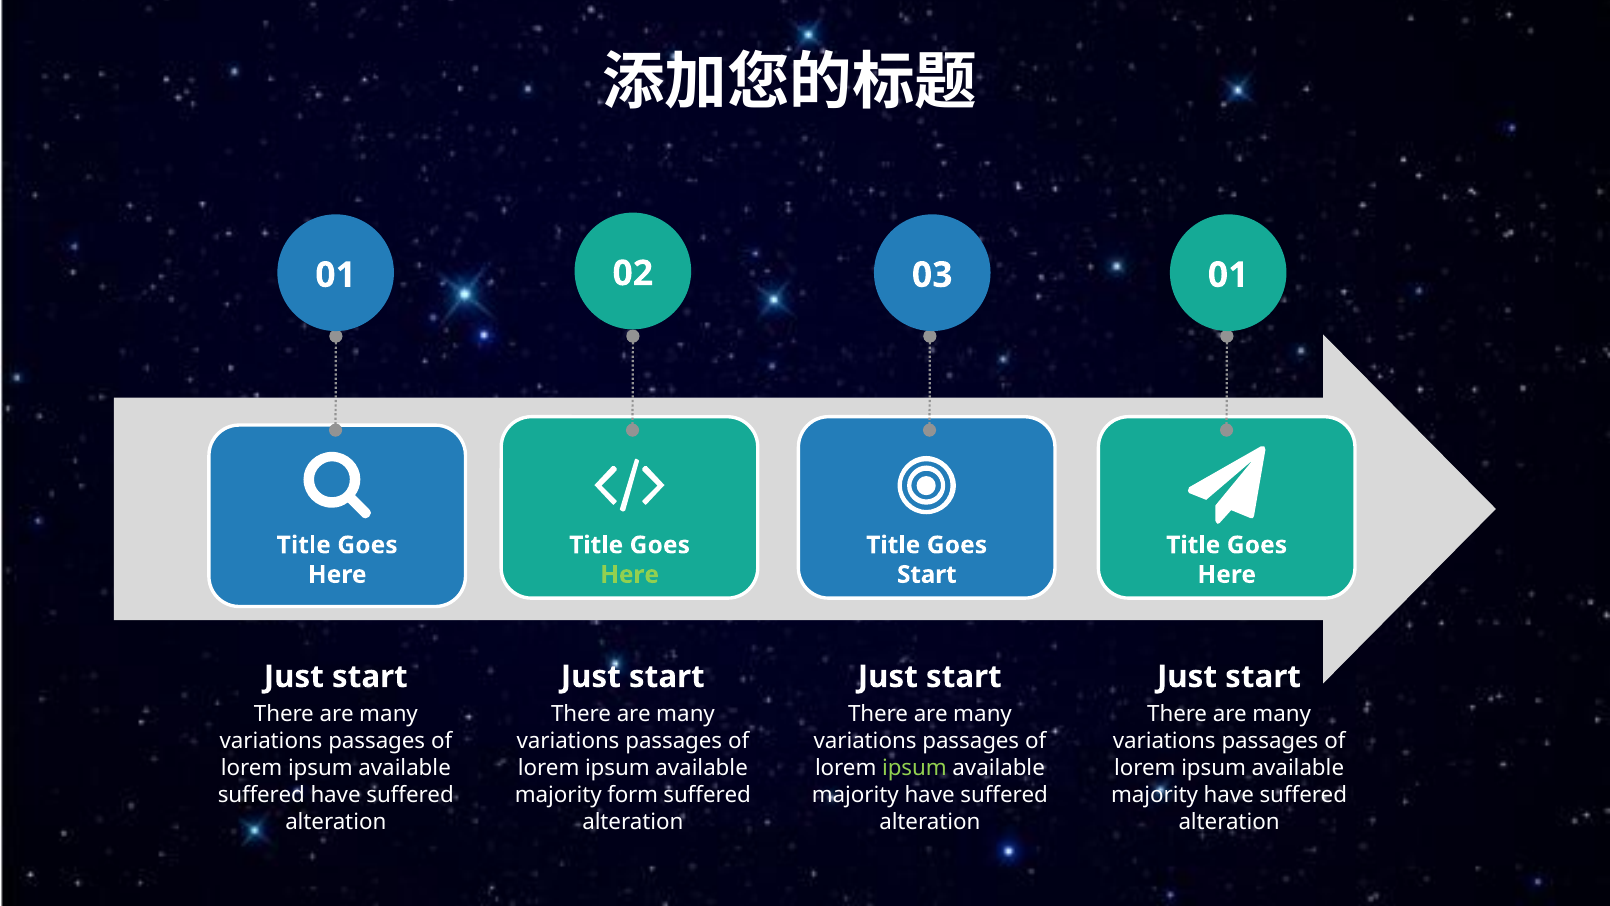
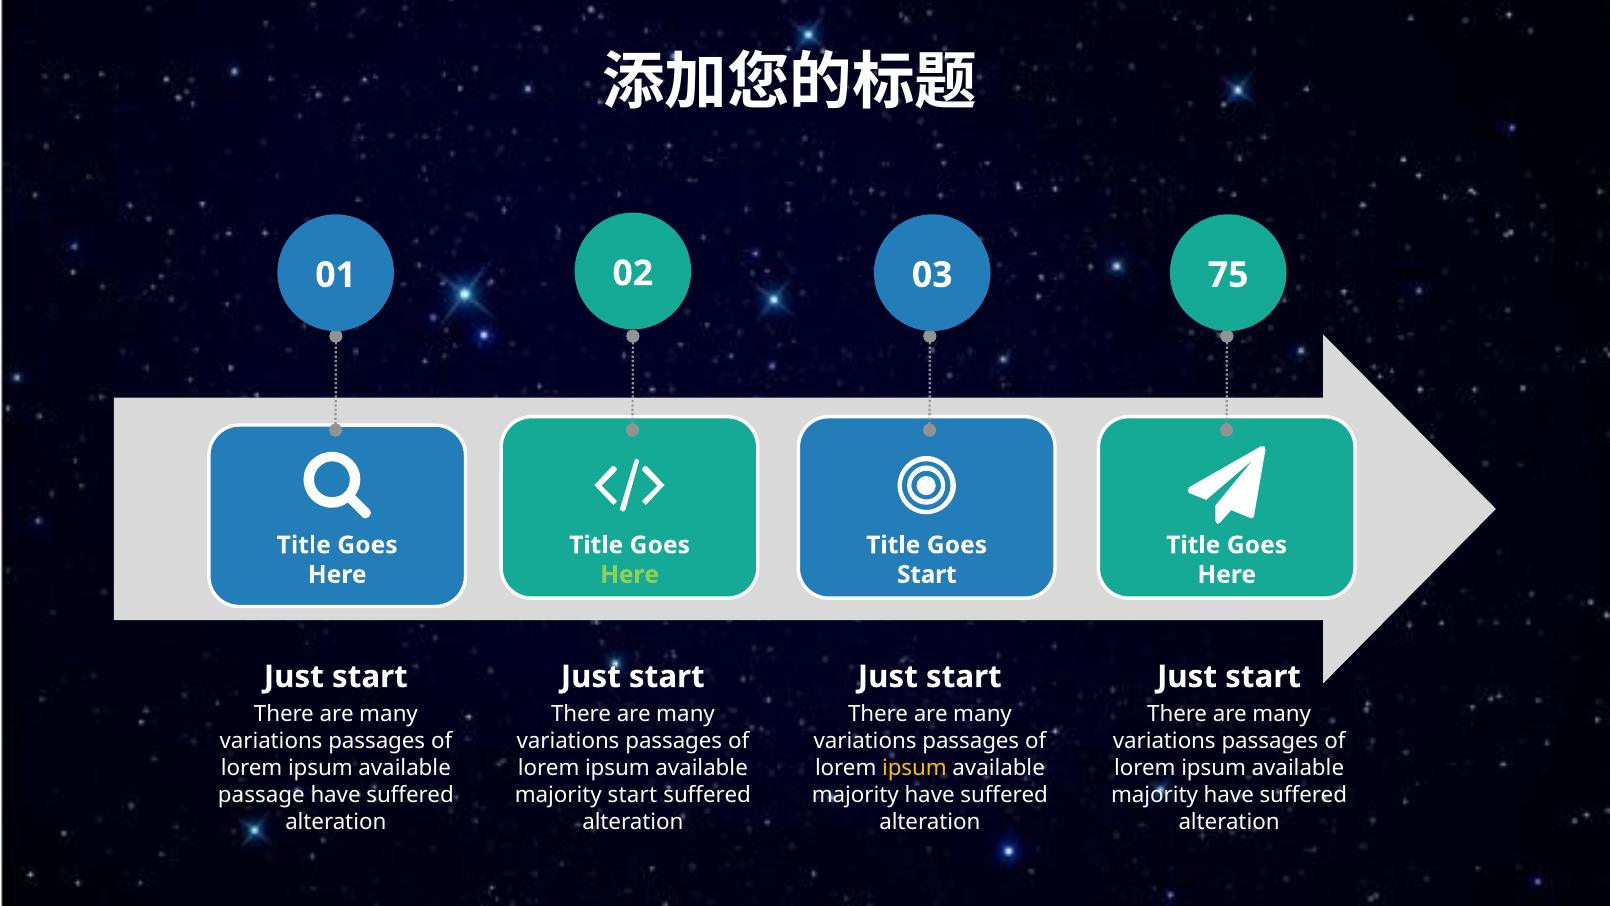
03 01: 01 -> 75
ipsum at (914, 768) colour: light green -> yellow
suffered at (261, 795): suffered -> passage
majority form: form -> start
